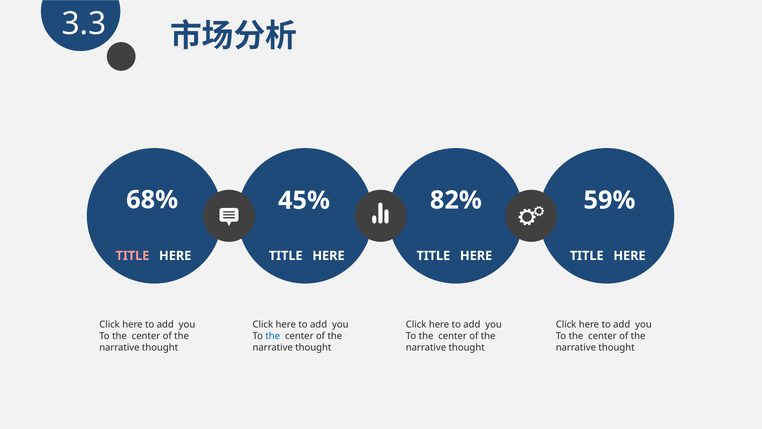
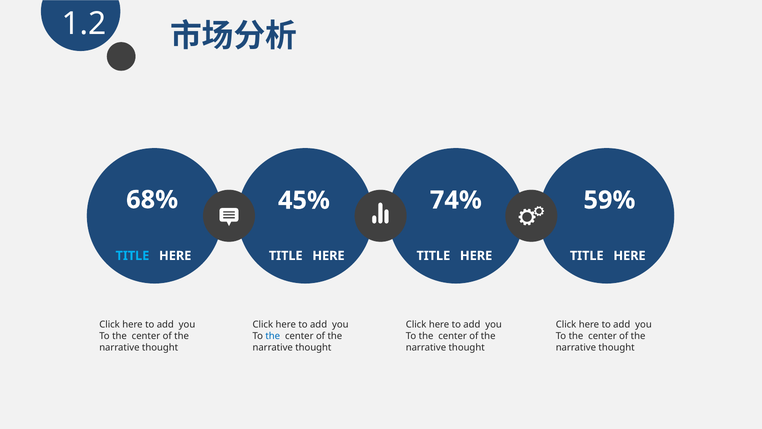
3.3: 3.3 -> 1.2
82%: 82% -> 74%
TITLE at (132, 255) colour: pink -> light blue
